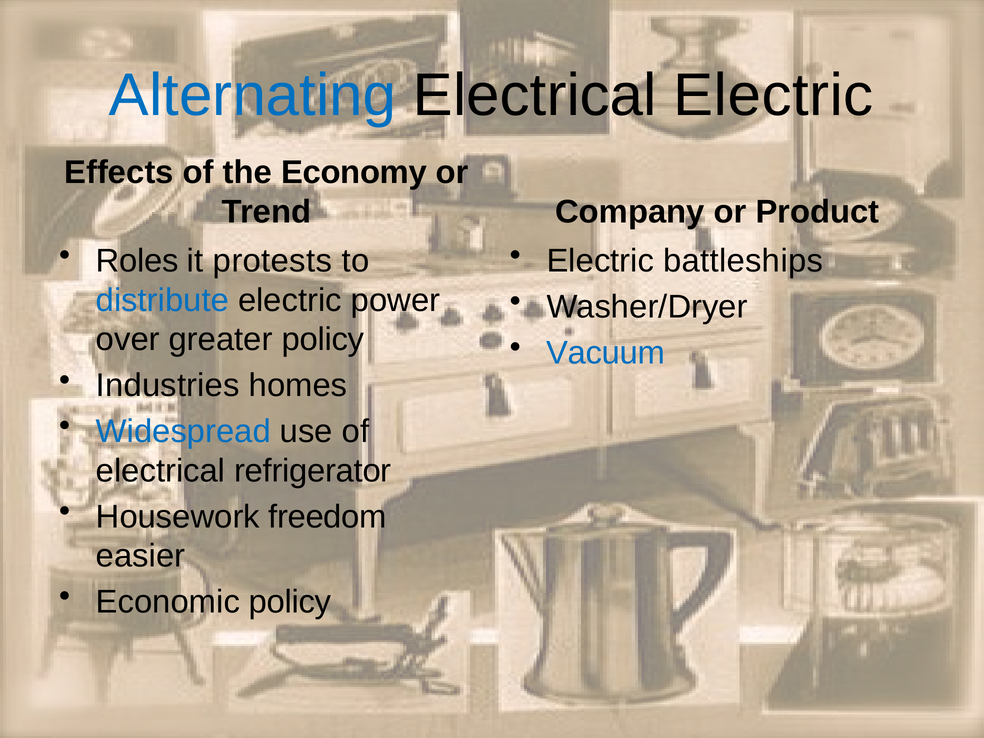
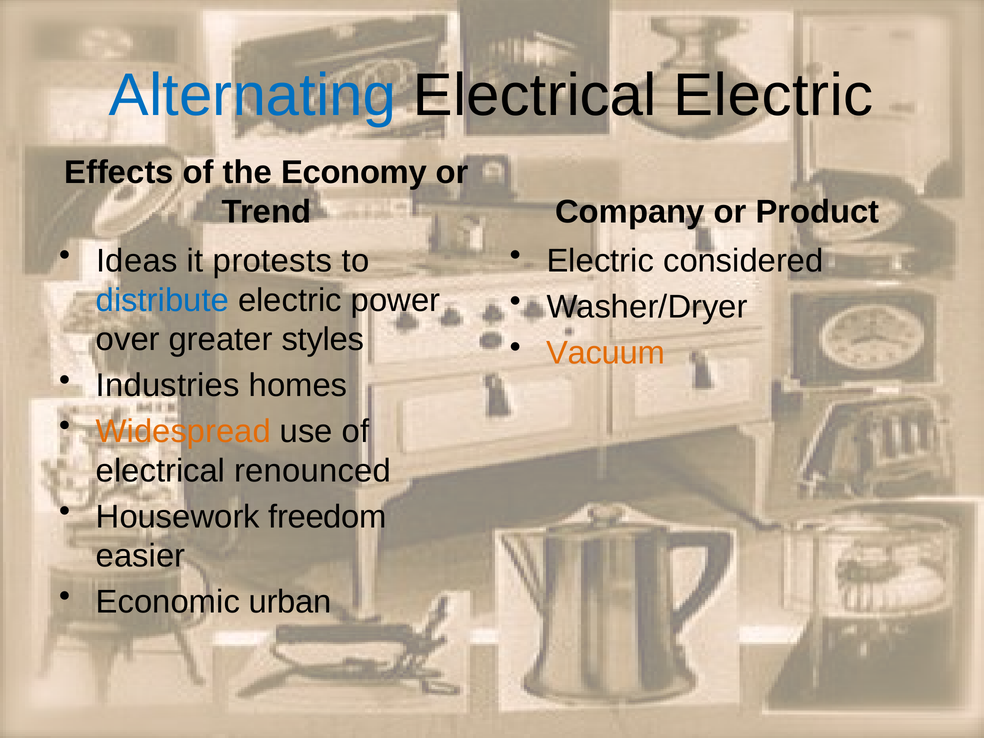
Roles: Roles -> Ideas
battleships: battleships -> considered
greater policy: policy -> styles
Vacuum colour: blue -> orange
Widespread colour: blue -> orange
refrigerator: refrigerator -> renounced
Economic policy: policy -> urban
